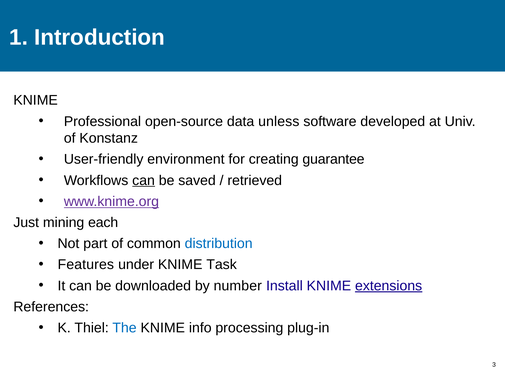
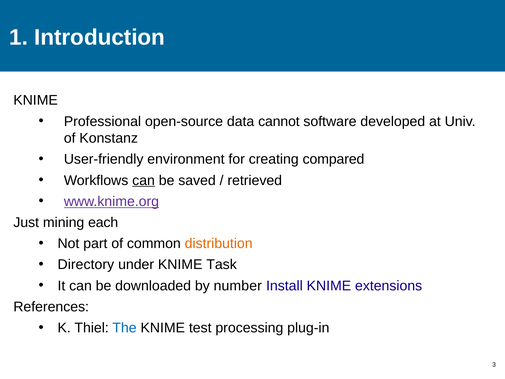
unless: unless -> cannot
guarantee: guarantee -> compared
distribution colour: blue -> orange
Features: Features -> Directory
extensions underline: present -> none
info: info -> test
